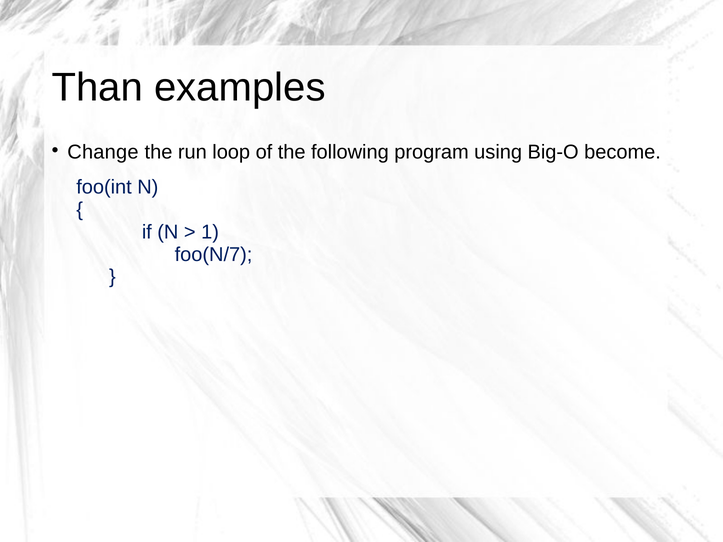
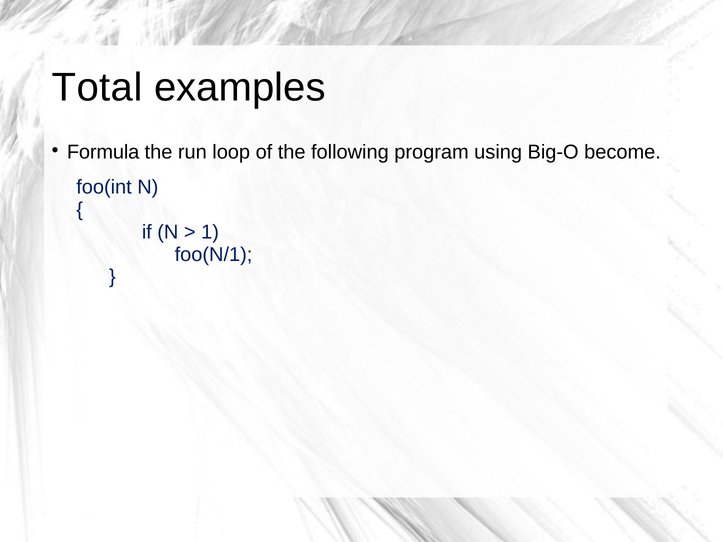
Than: Than -> Total
Change: Change -> Formula
foo(N/7: foo(N/7 -> foo(N/1
